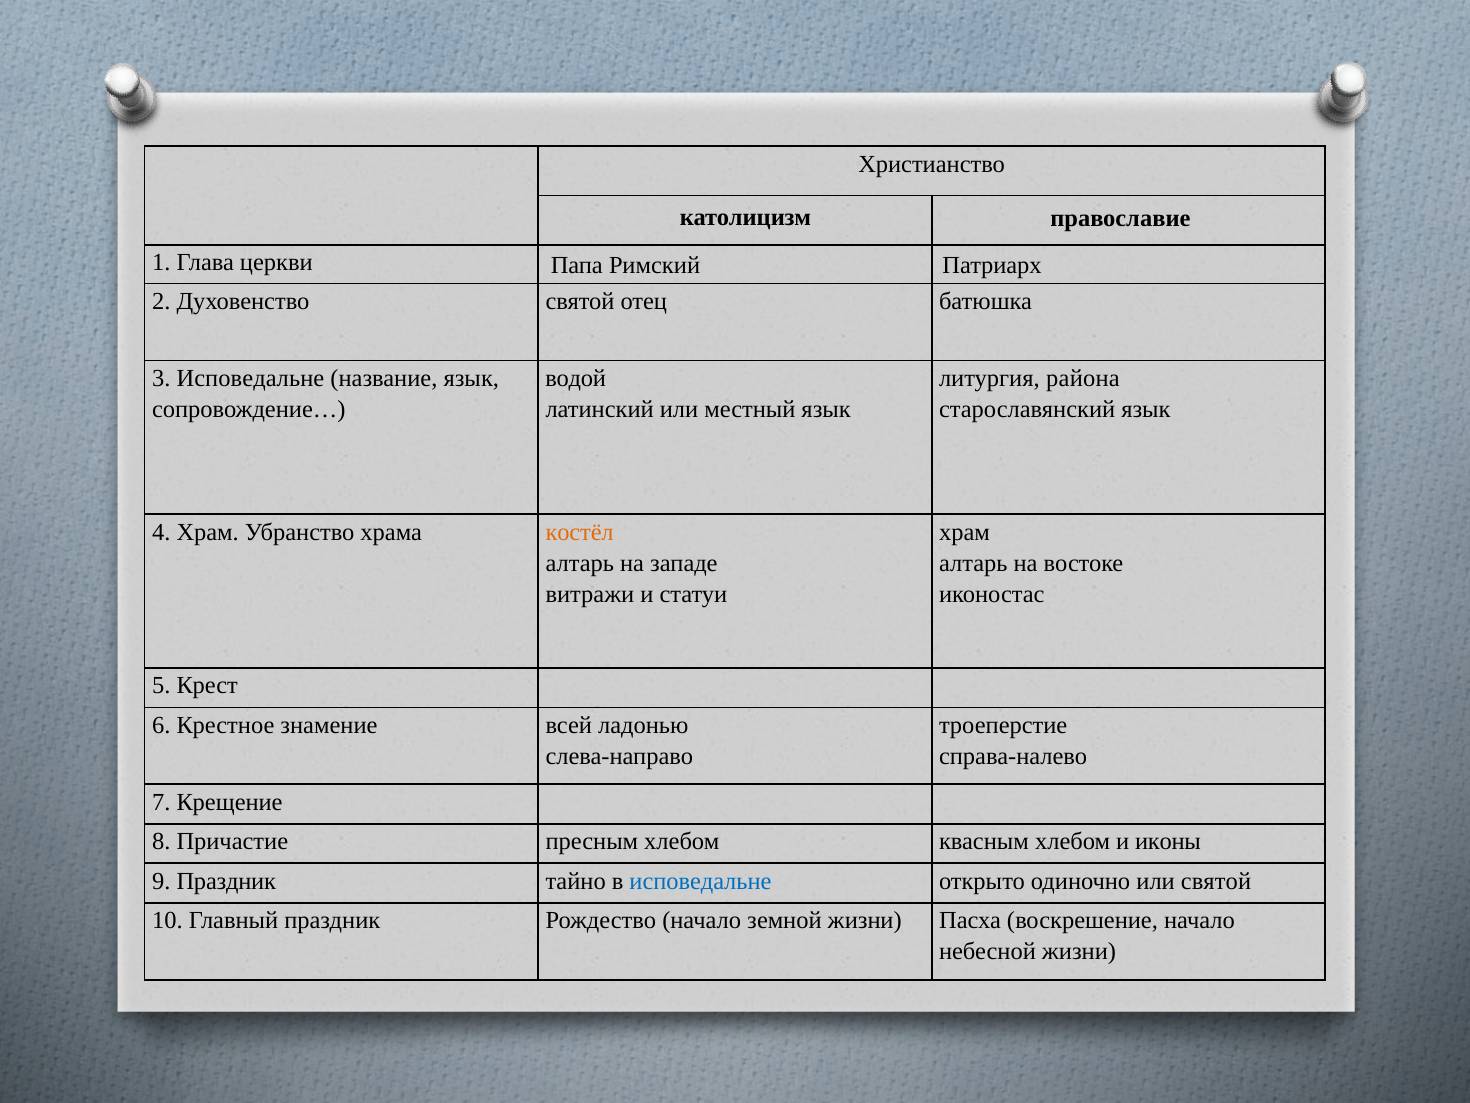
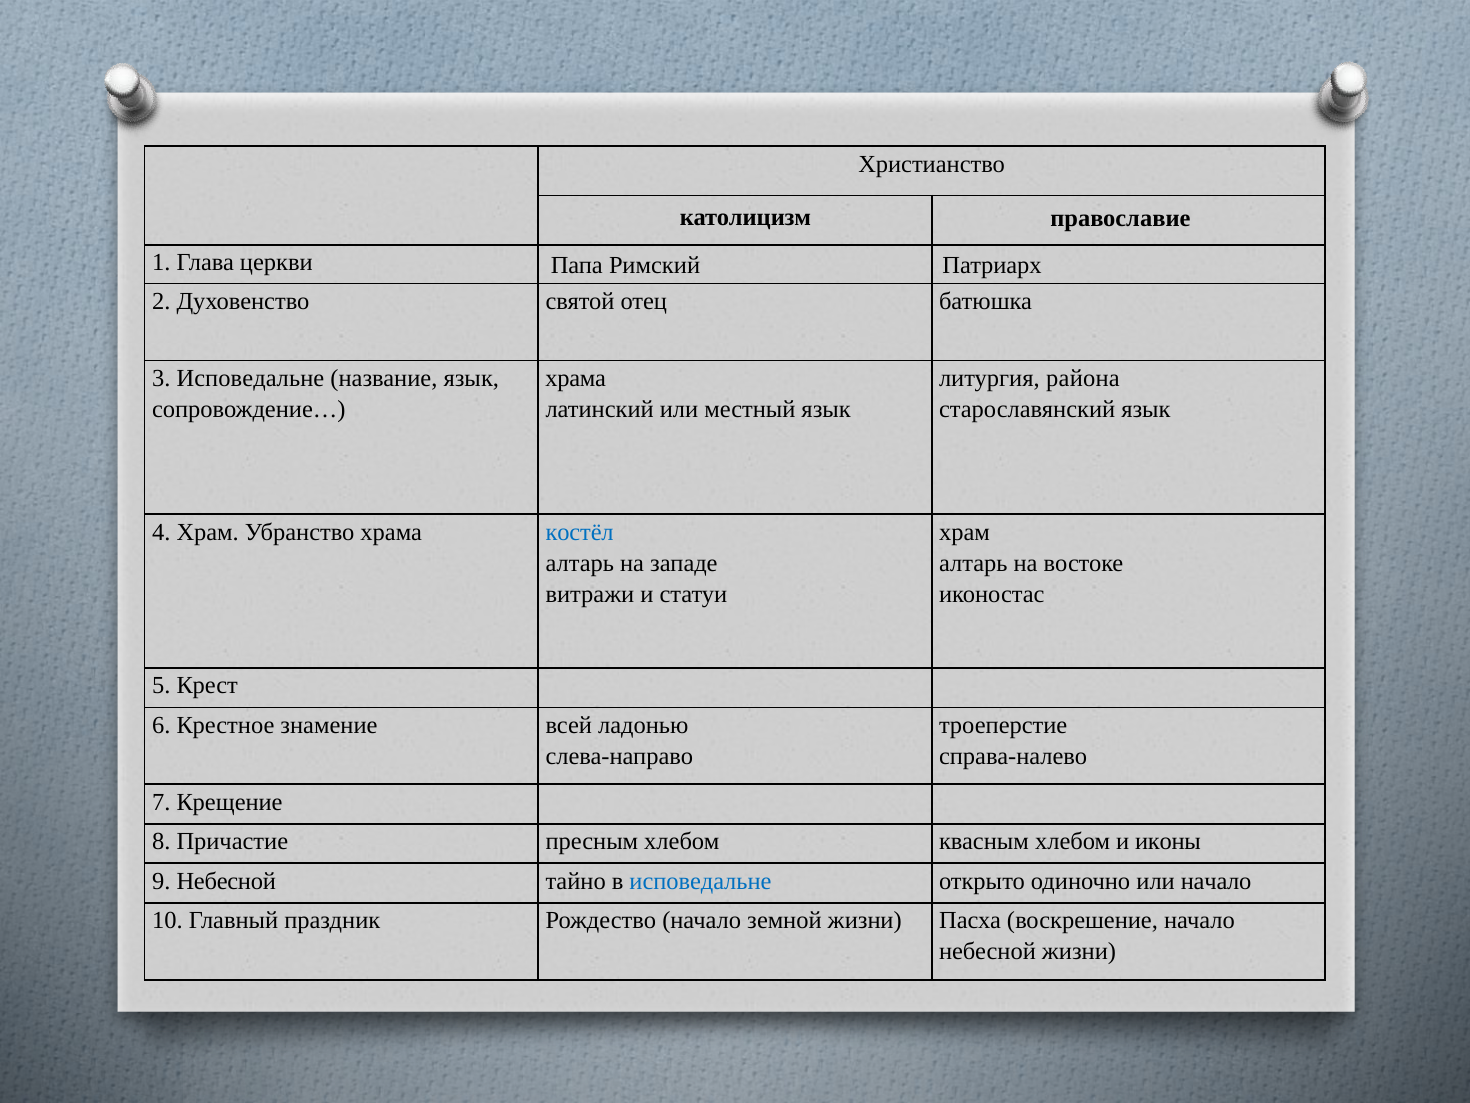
водой at (576, 378): водой -> храма
костёл colour: orange -> blue
9 Праздник: Праздник -> Небесной
или святой: святой -> начало
